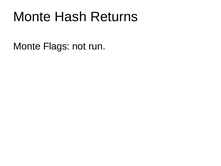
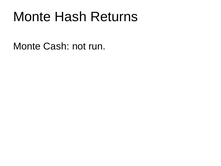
Flags: Flags -> Cash
